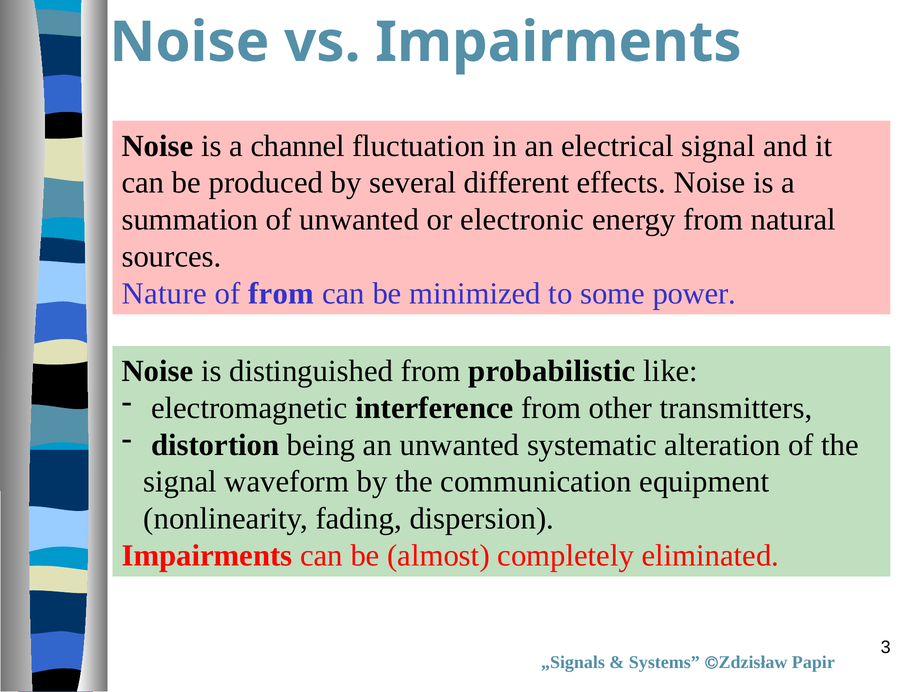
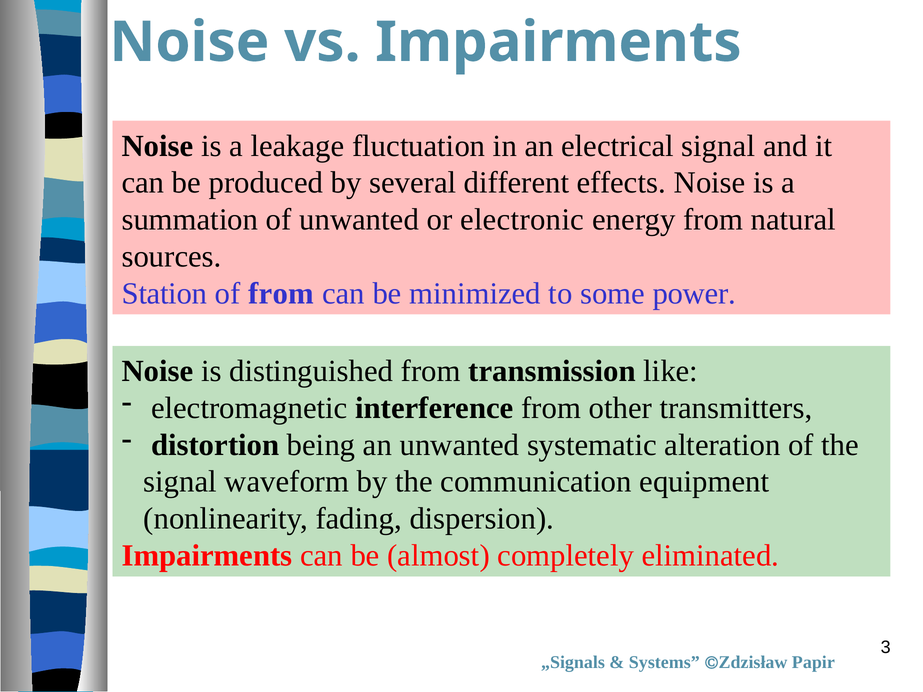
channel: channel -> leakage
Nature: Nature -> Station
probabilistic: probabilistic -> transmission
